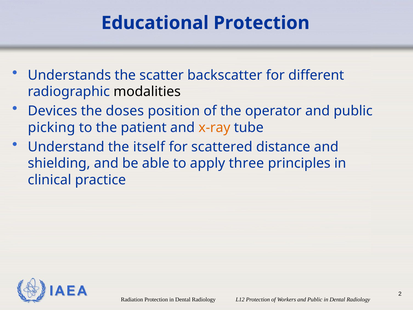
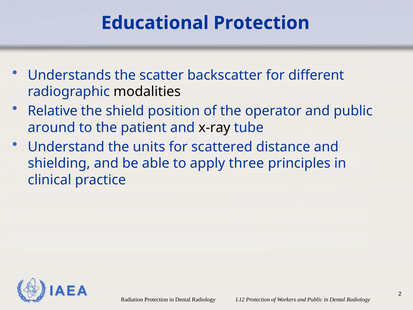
Devices: Devices -> Relative
doses: doses -> shield
picking: picking -> around
x-ray colour: orange -> black
itself: itself -> units
